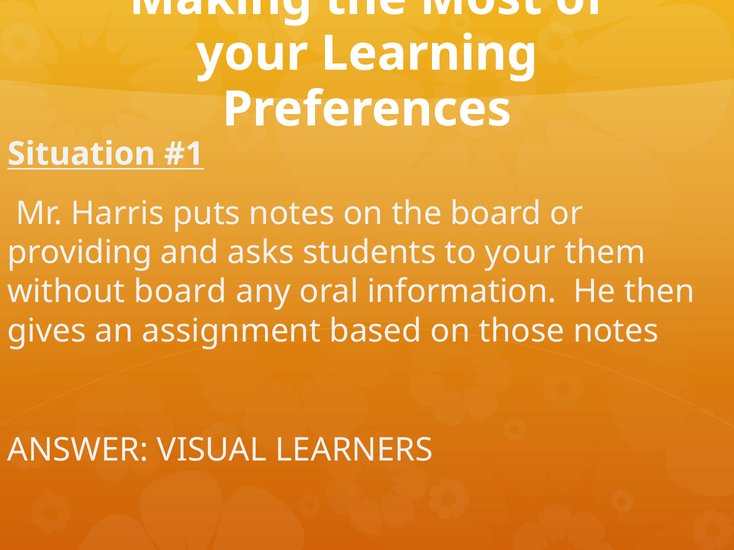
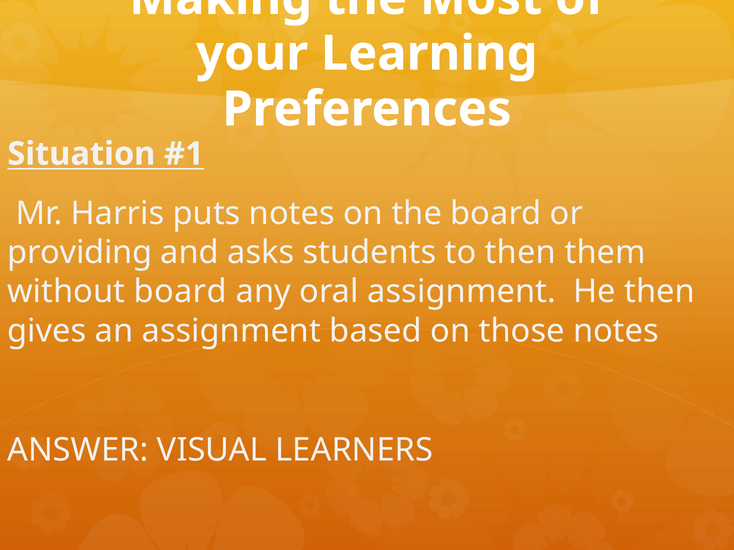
to your: your -> then
oral information: information -> assignment
